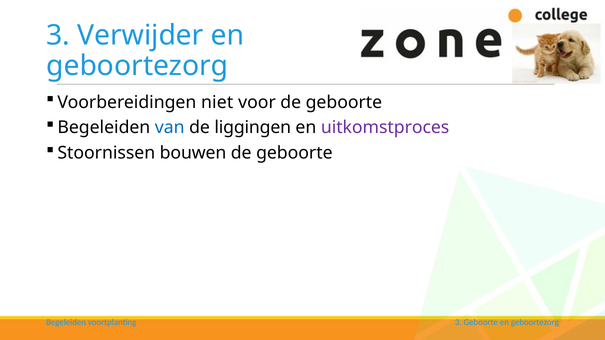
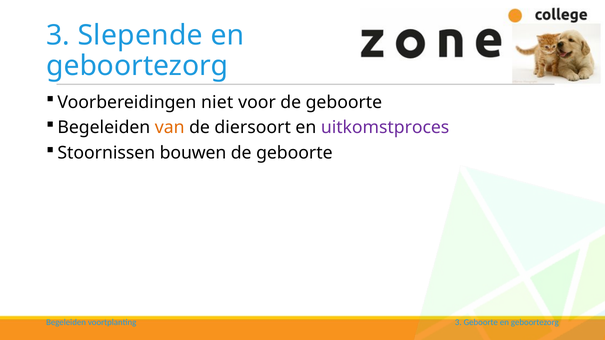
Verwijder: Verwijder -> Slepende
van colour: blue -> orange
liggingen: liggingen -> diersoort
